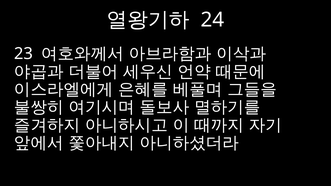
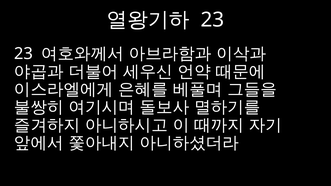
24 at (212, 20): 24 -> 23
